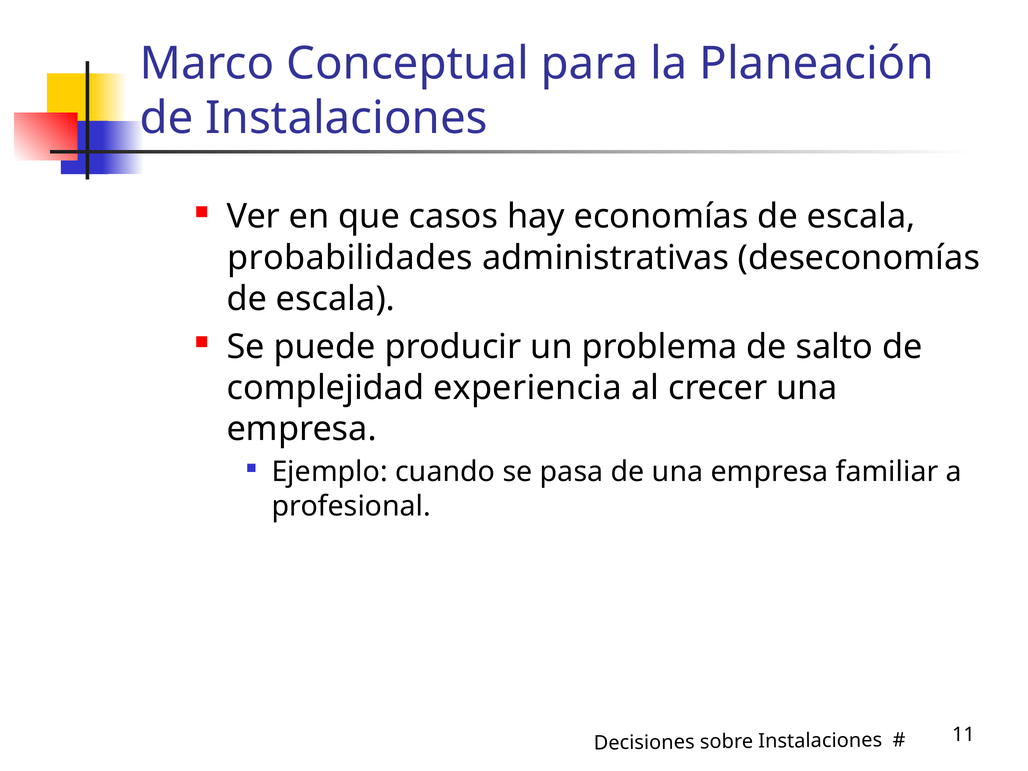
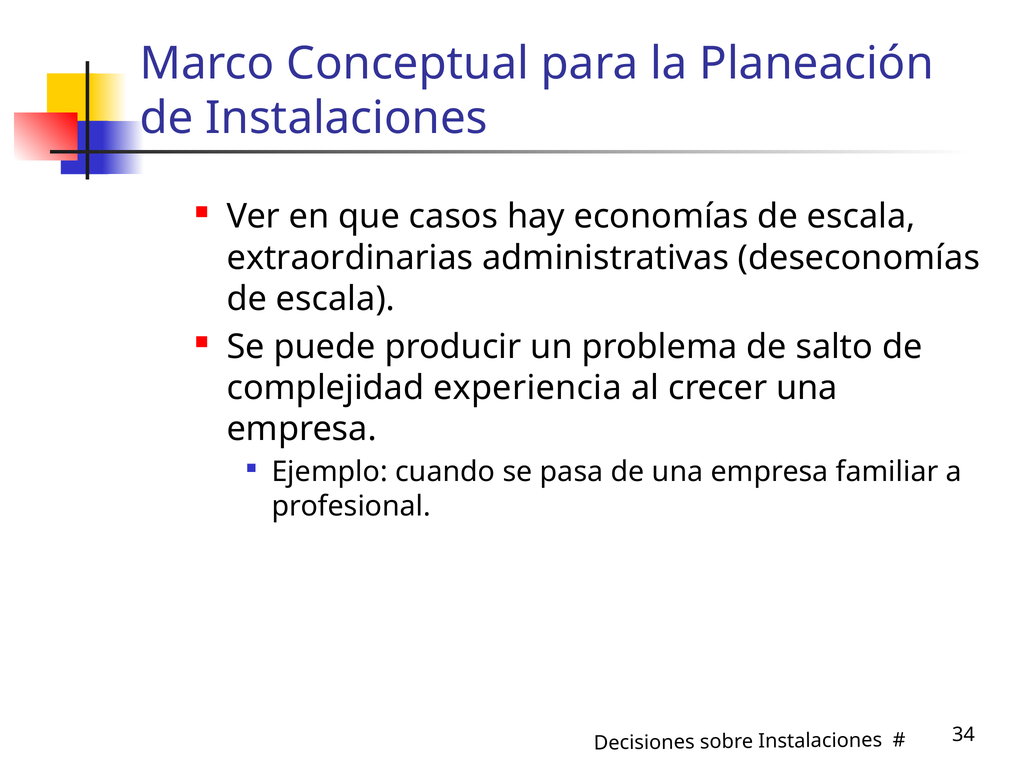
probabilidades: probabilidades -> extraordinarias
11: 11 -> 34
